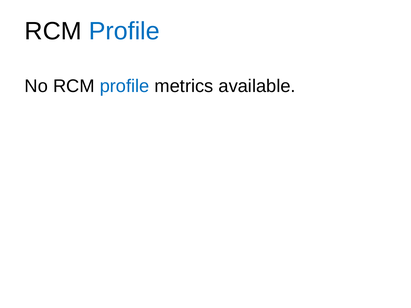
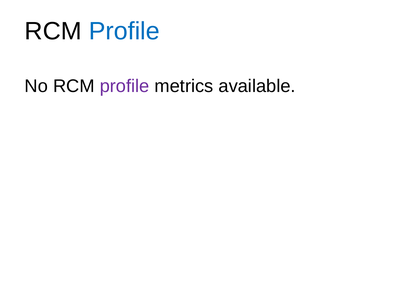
profile at (125, 86) colour: blue -> purple
